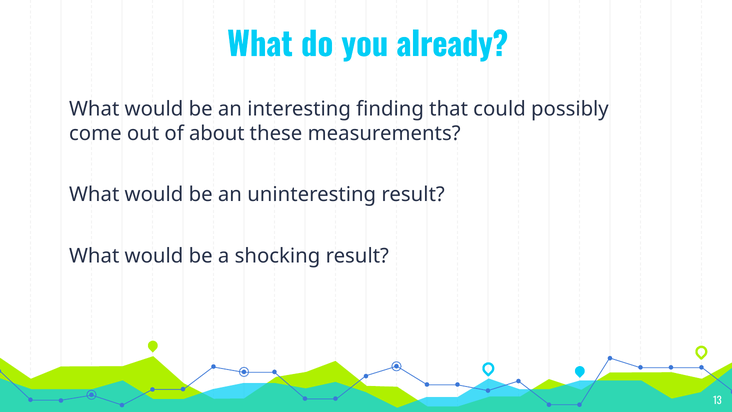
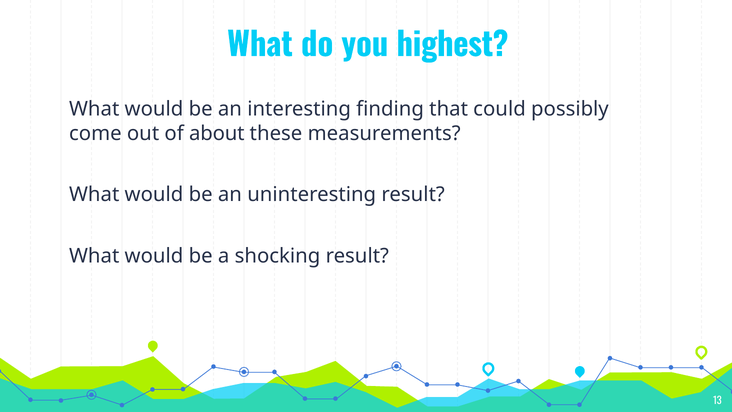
already: already -> highest
